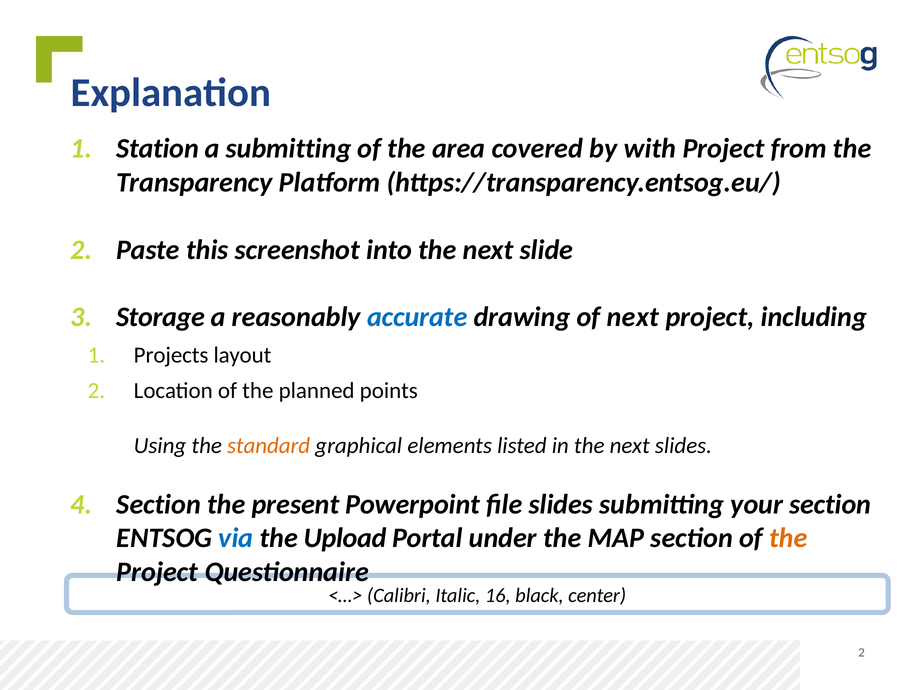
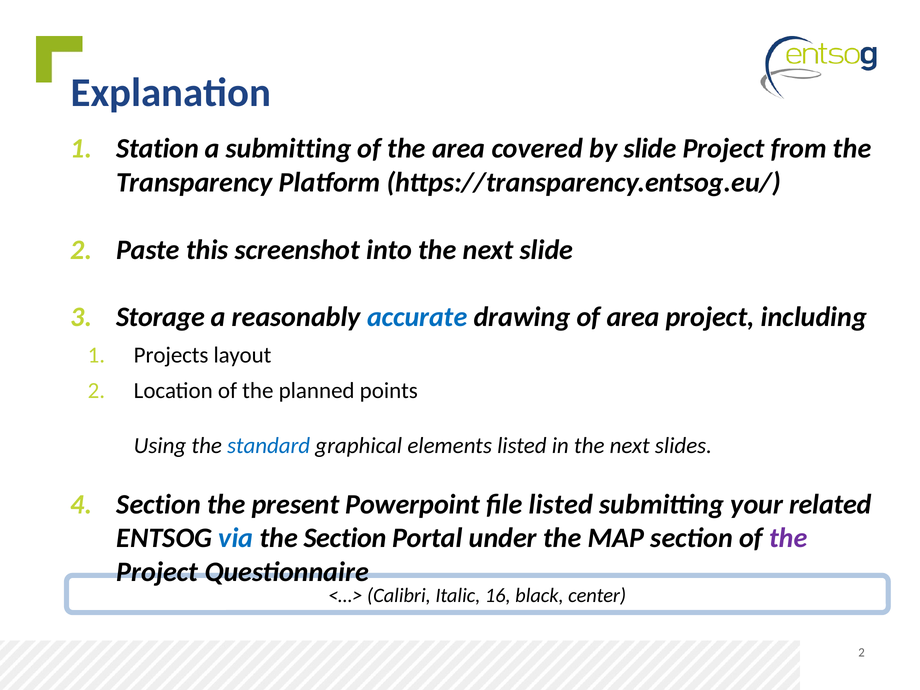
by with: with -> slide
of next: next -> area
standard colour: orange -> blue
file slides: slides -> listed
your section: section -> related
the Upload: Upload -> Section
the at (788, 538) colour: orange -> purple
